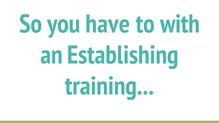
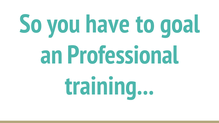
with: with -> goal
Establishing: Establishing -> Professional
